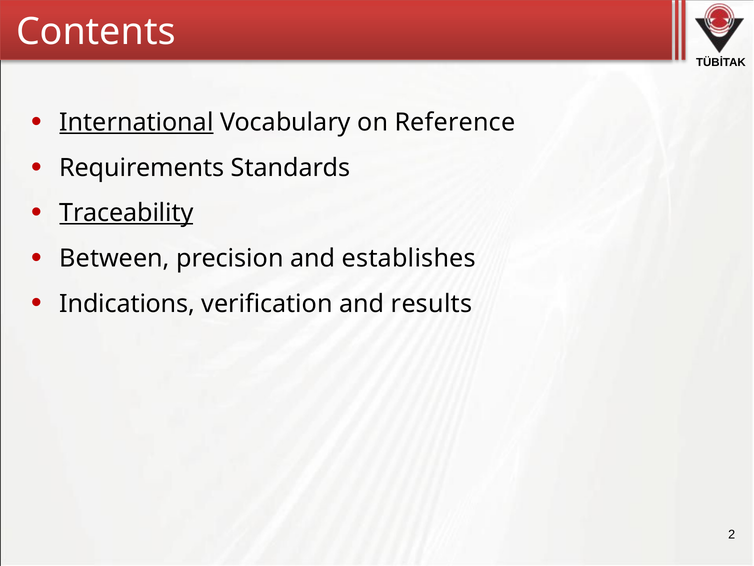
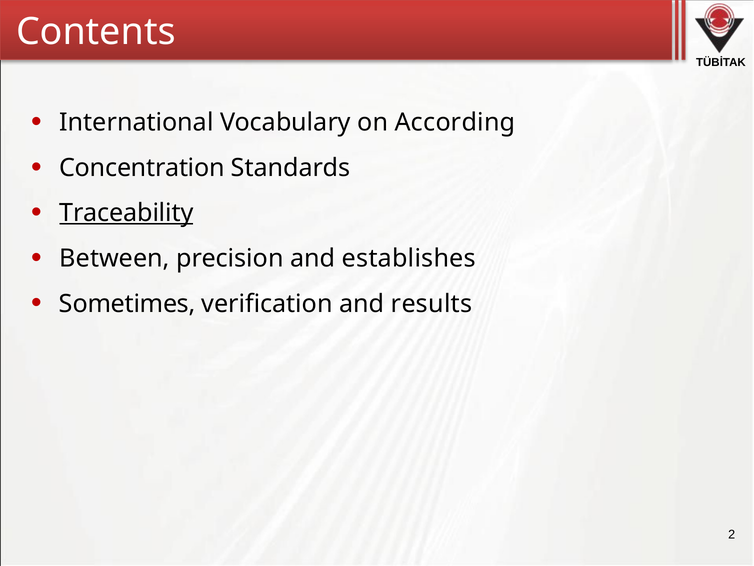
International underline: present -> none
Reference: Reference -> According
Requirements: Requirements -> Concentration
Indications: Indications -> Sometimes
